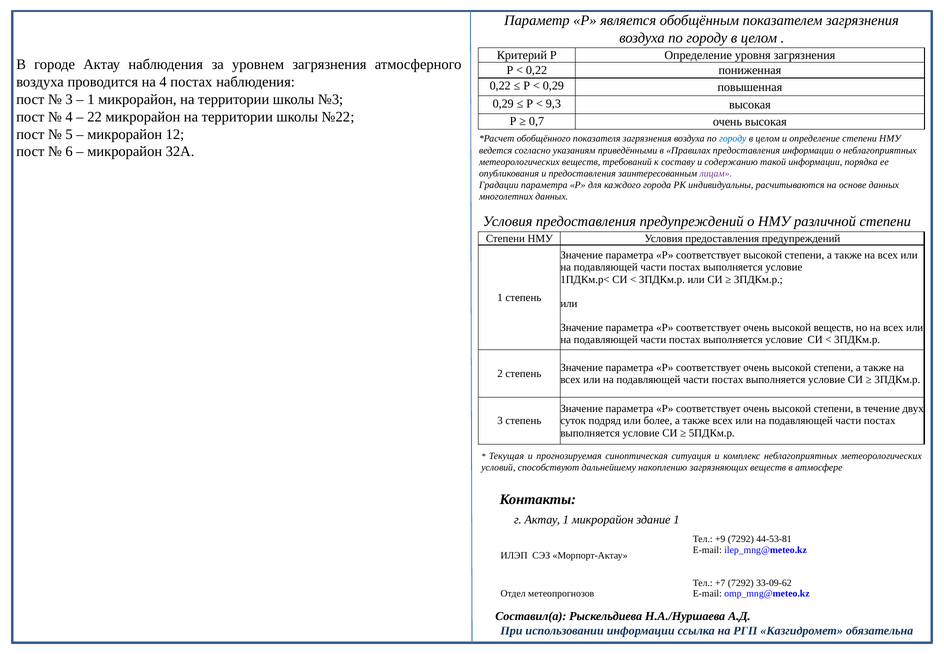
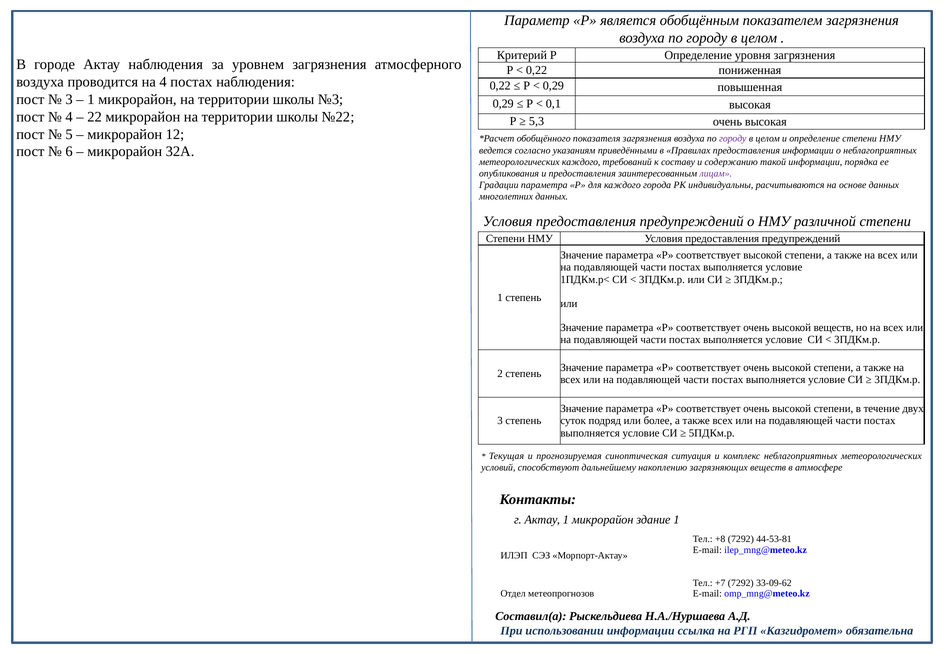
9,3: 9,3 -> 0,1
0,7: 0,7 -> 5,3
городу at (733, 139) colour: blue -> purple
метеорологических веществ: веществ -> каждого
+9: +9 -> +8
